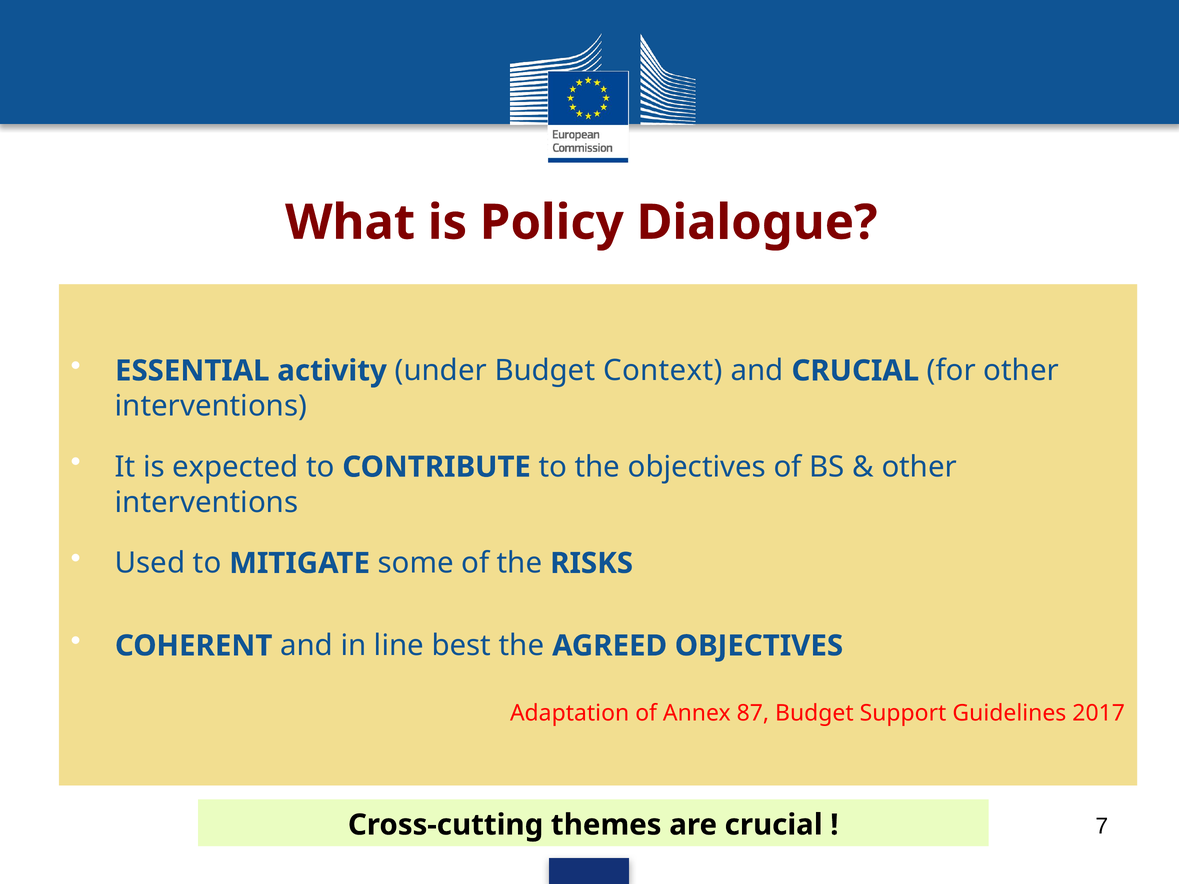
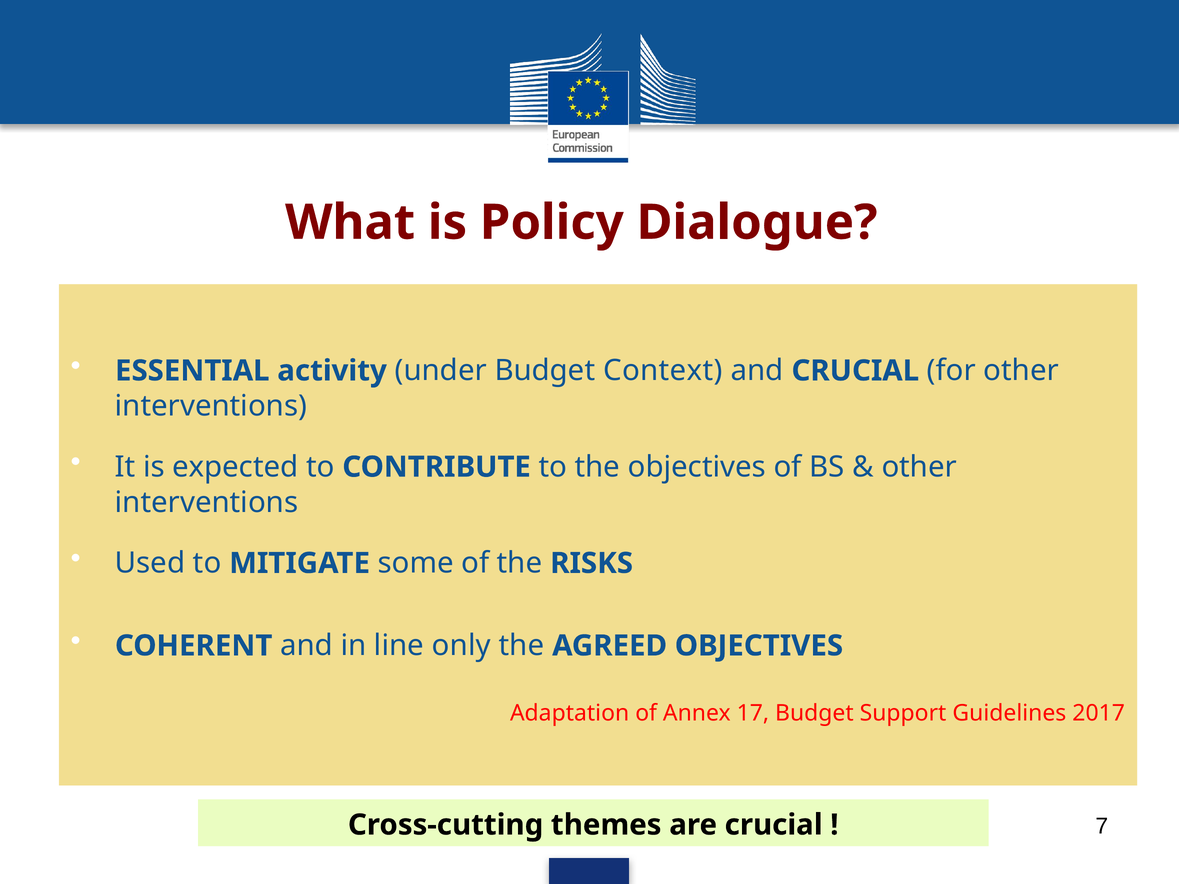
best: best -> only
87: 87 -> 17
